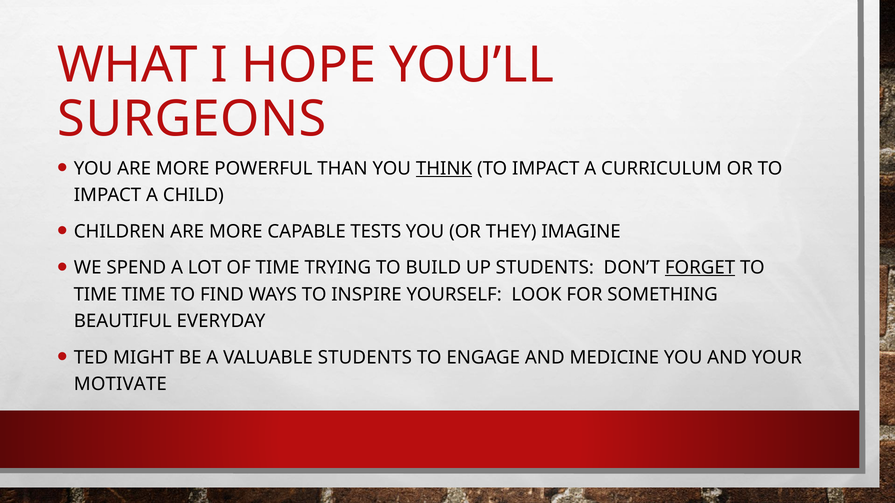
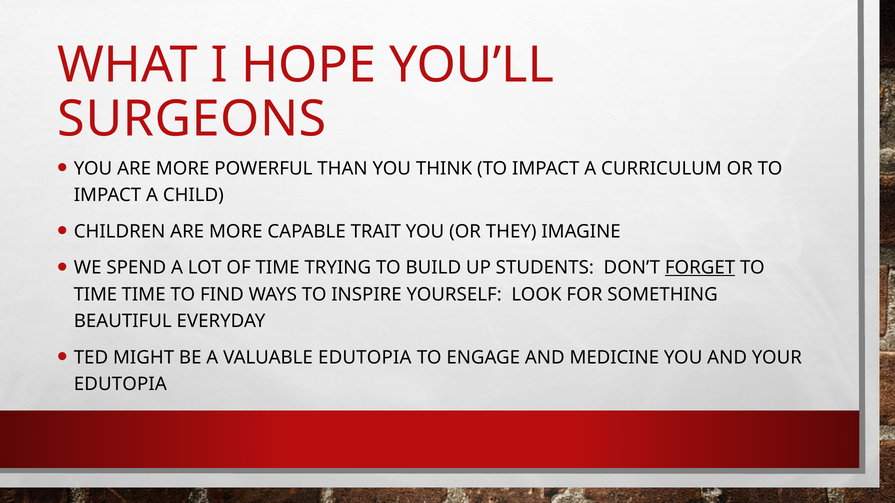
THINK underline: present -> none
TESTS: TESTS -> TRAIT
VALUABLE STUDENTS: STUDENTS -> EDUTOPIA
MOTIVATE at (120, 385): MOTIVATE -> EDUTOPIA
